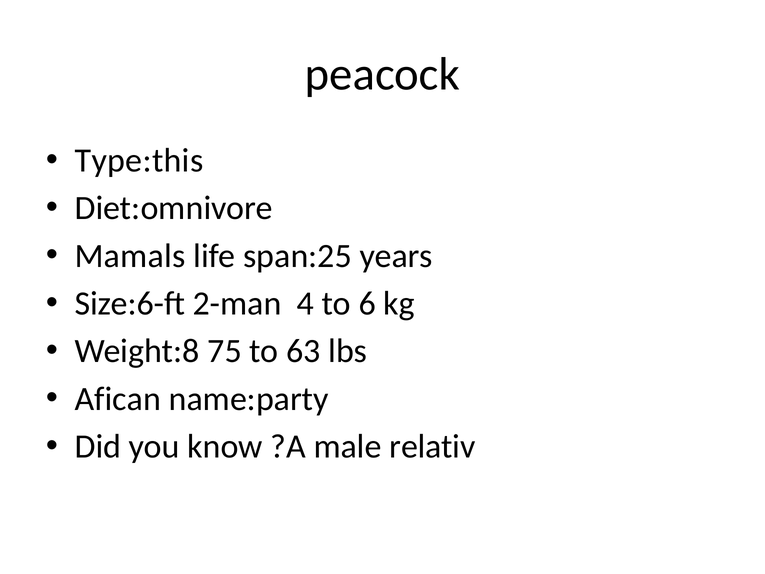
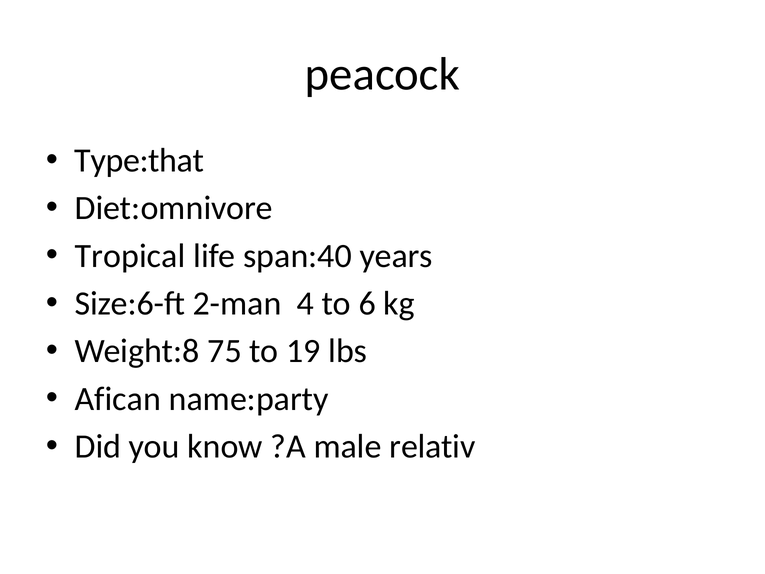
Type:this: Type:this -> Type:that
Mamals: Mamals -> Tropical
span:25: span:25 -> span:40
63: 63 -> 19
